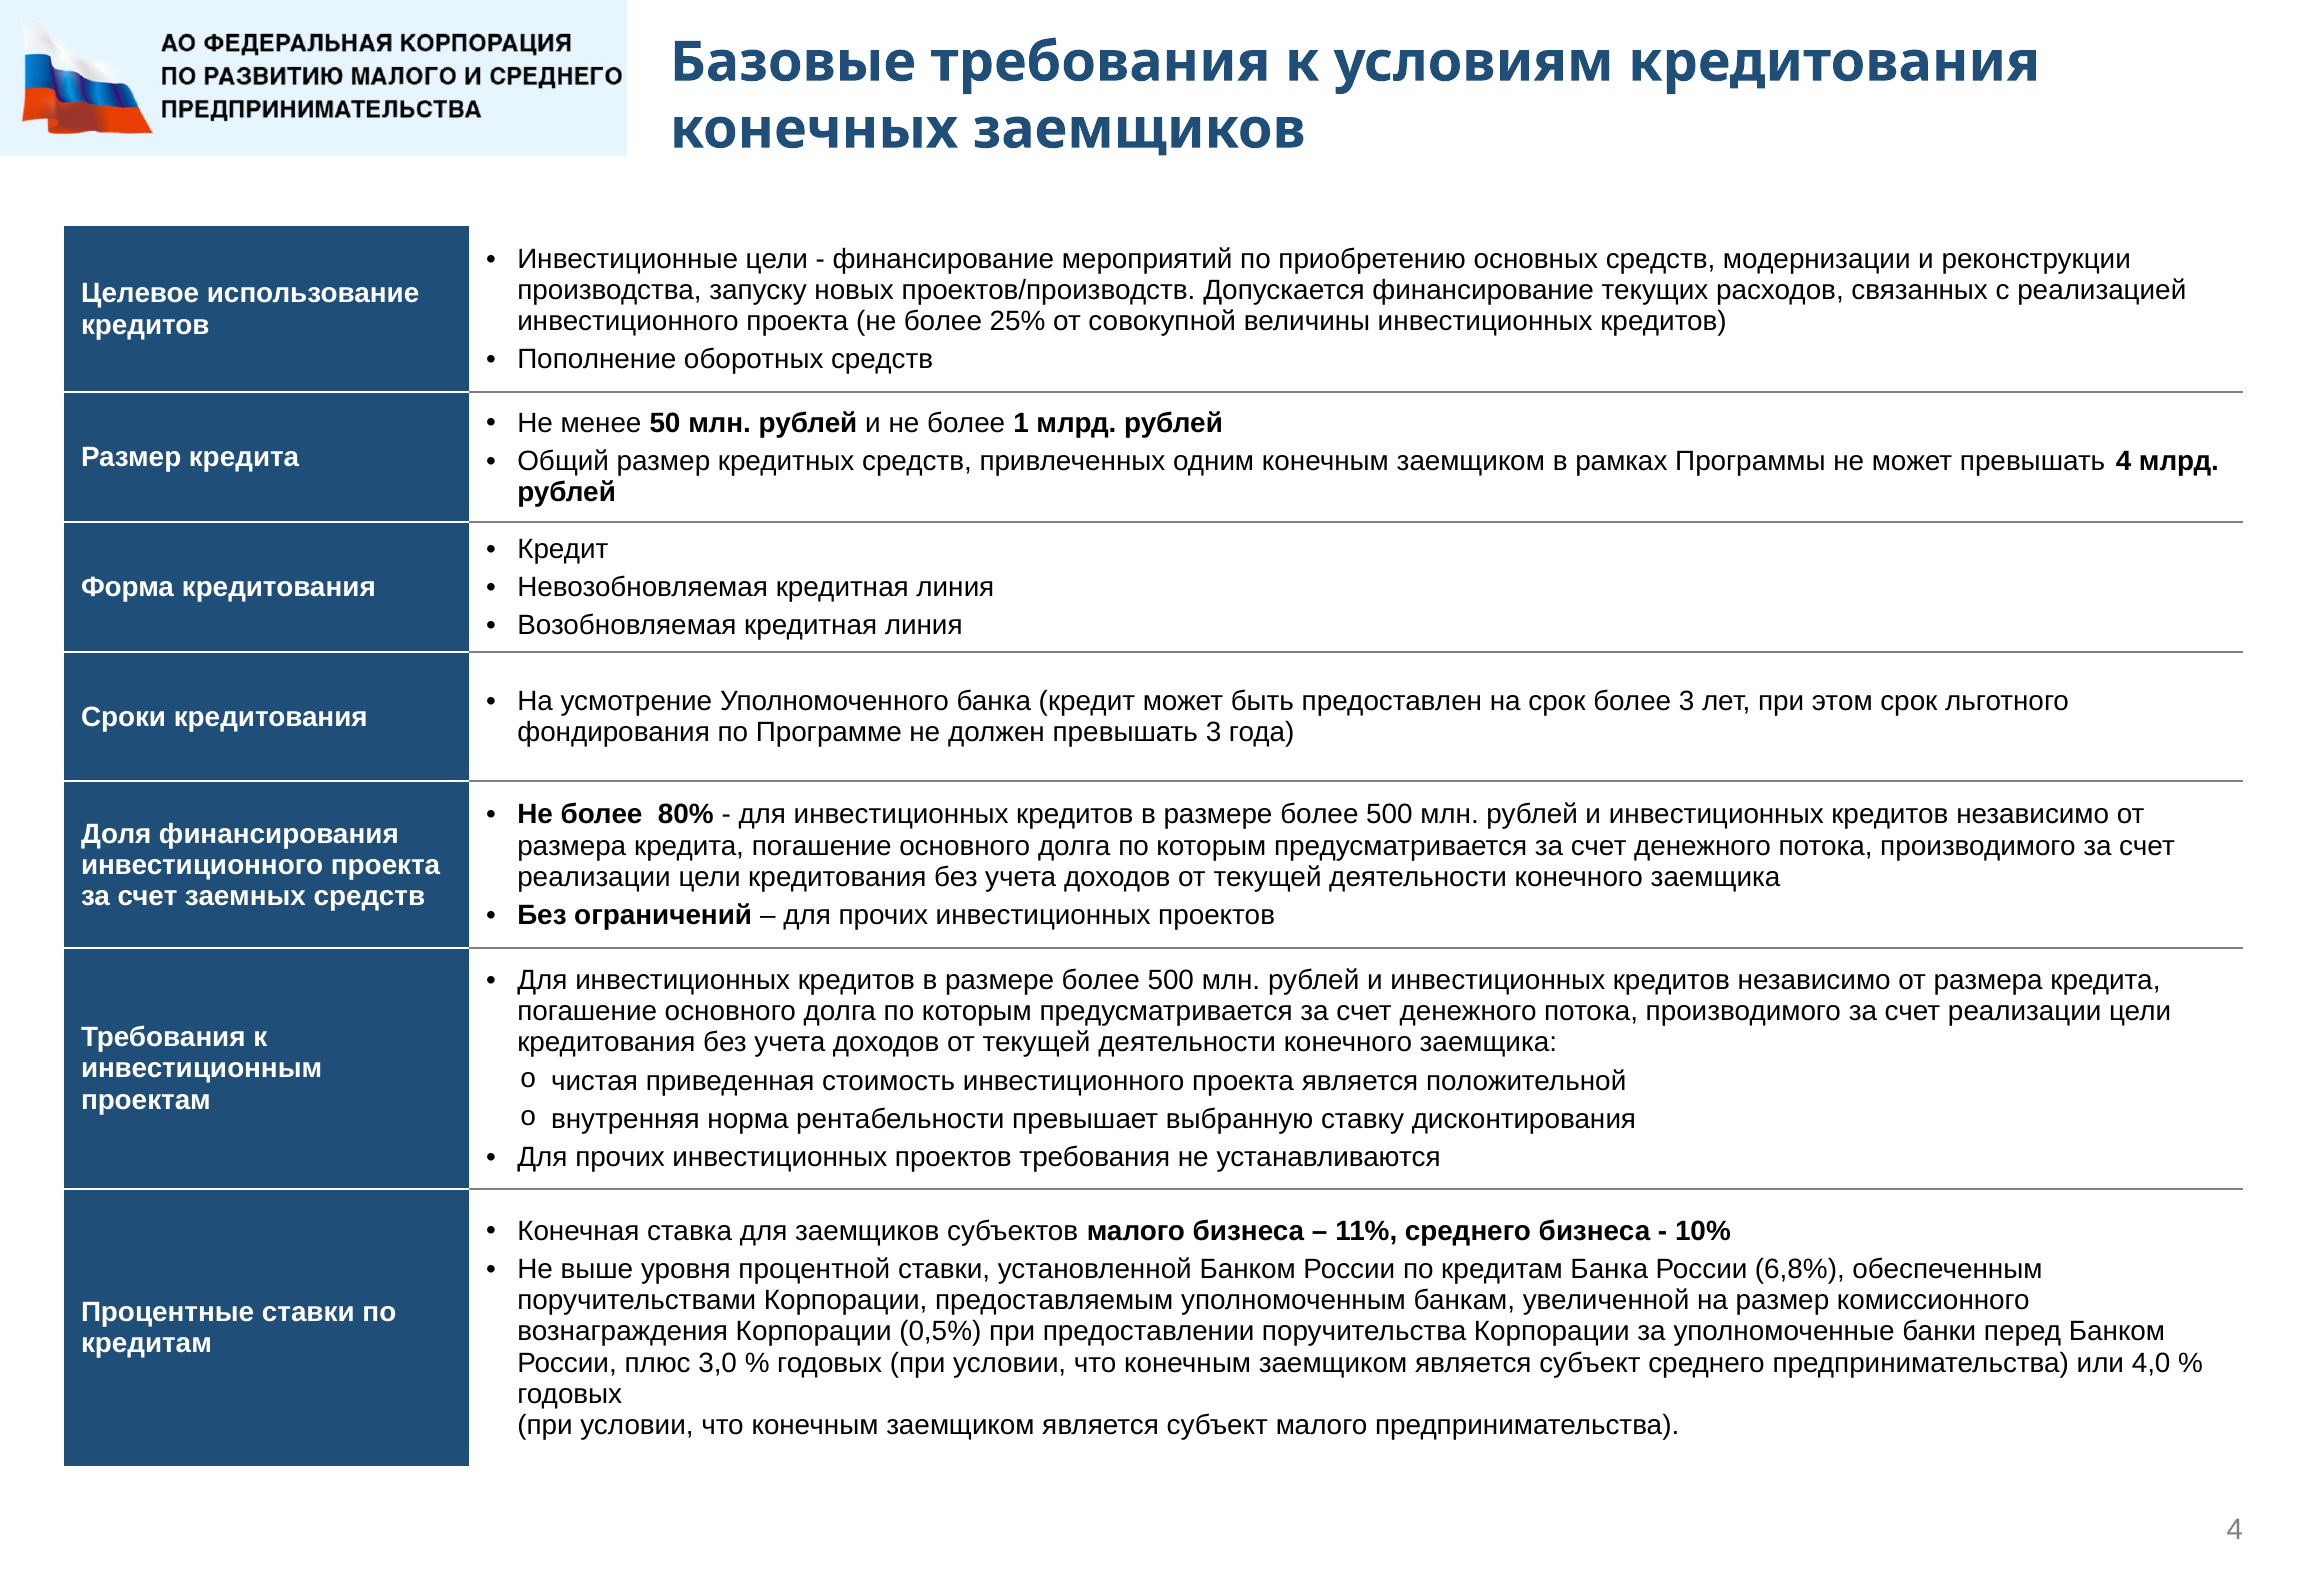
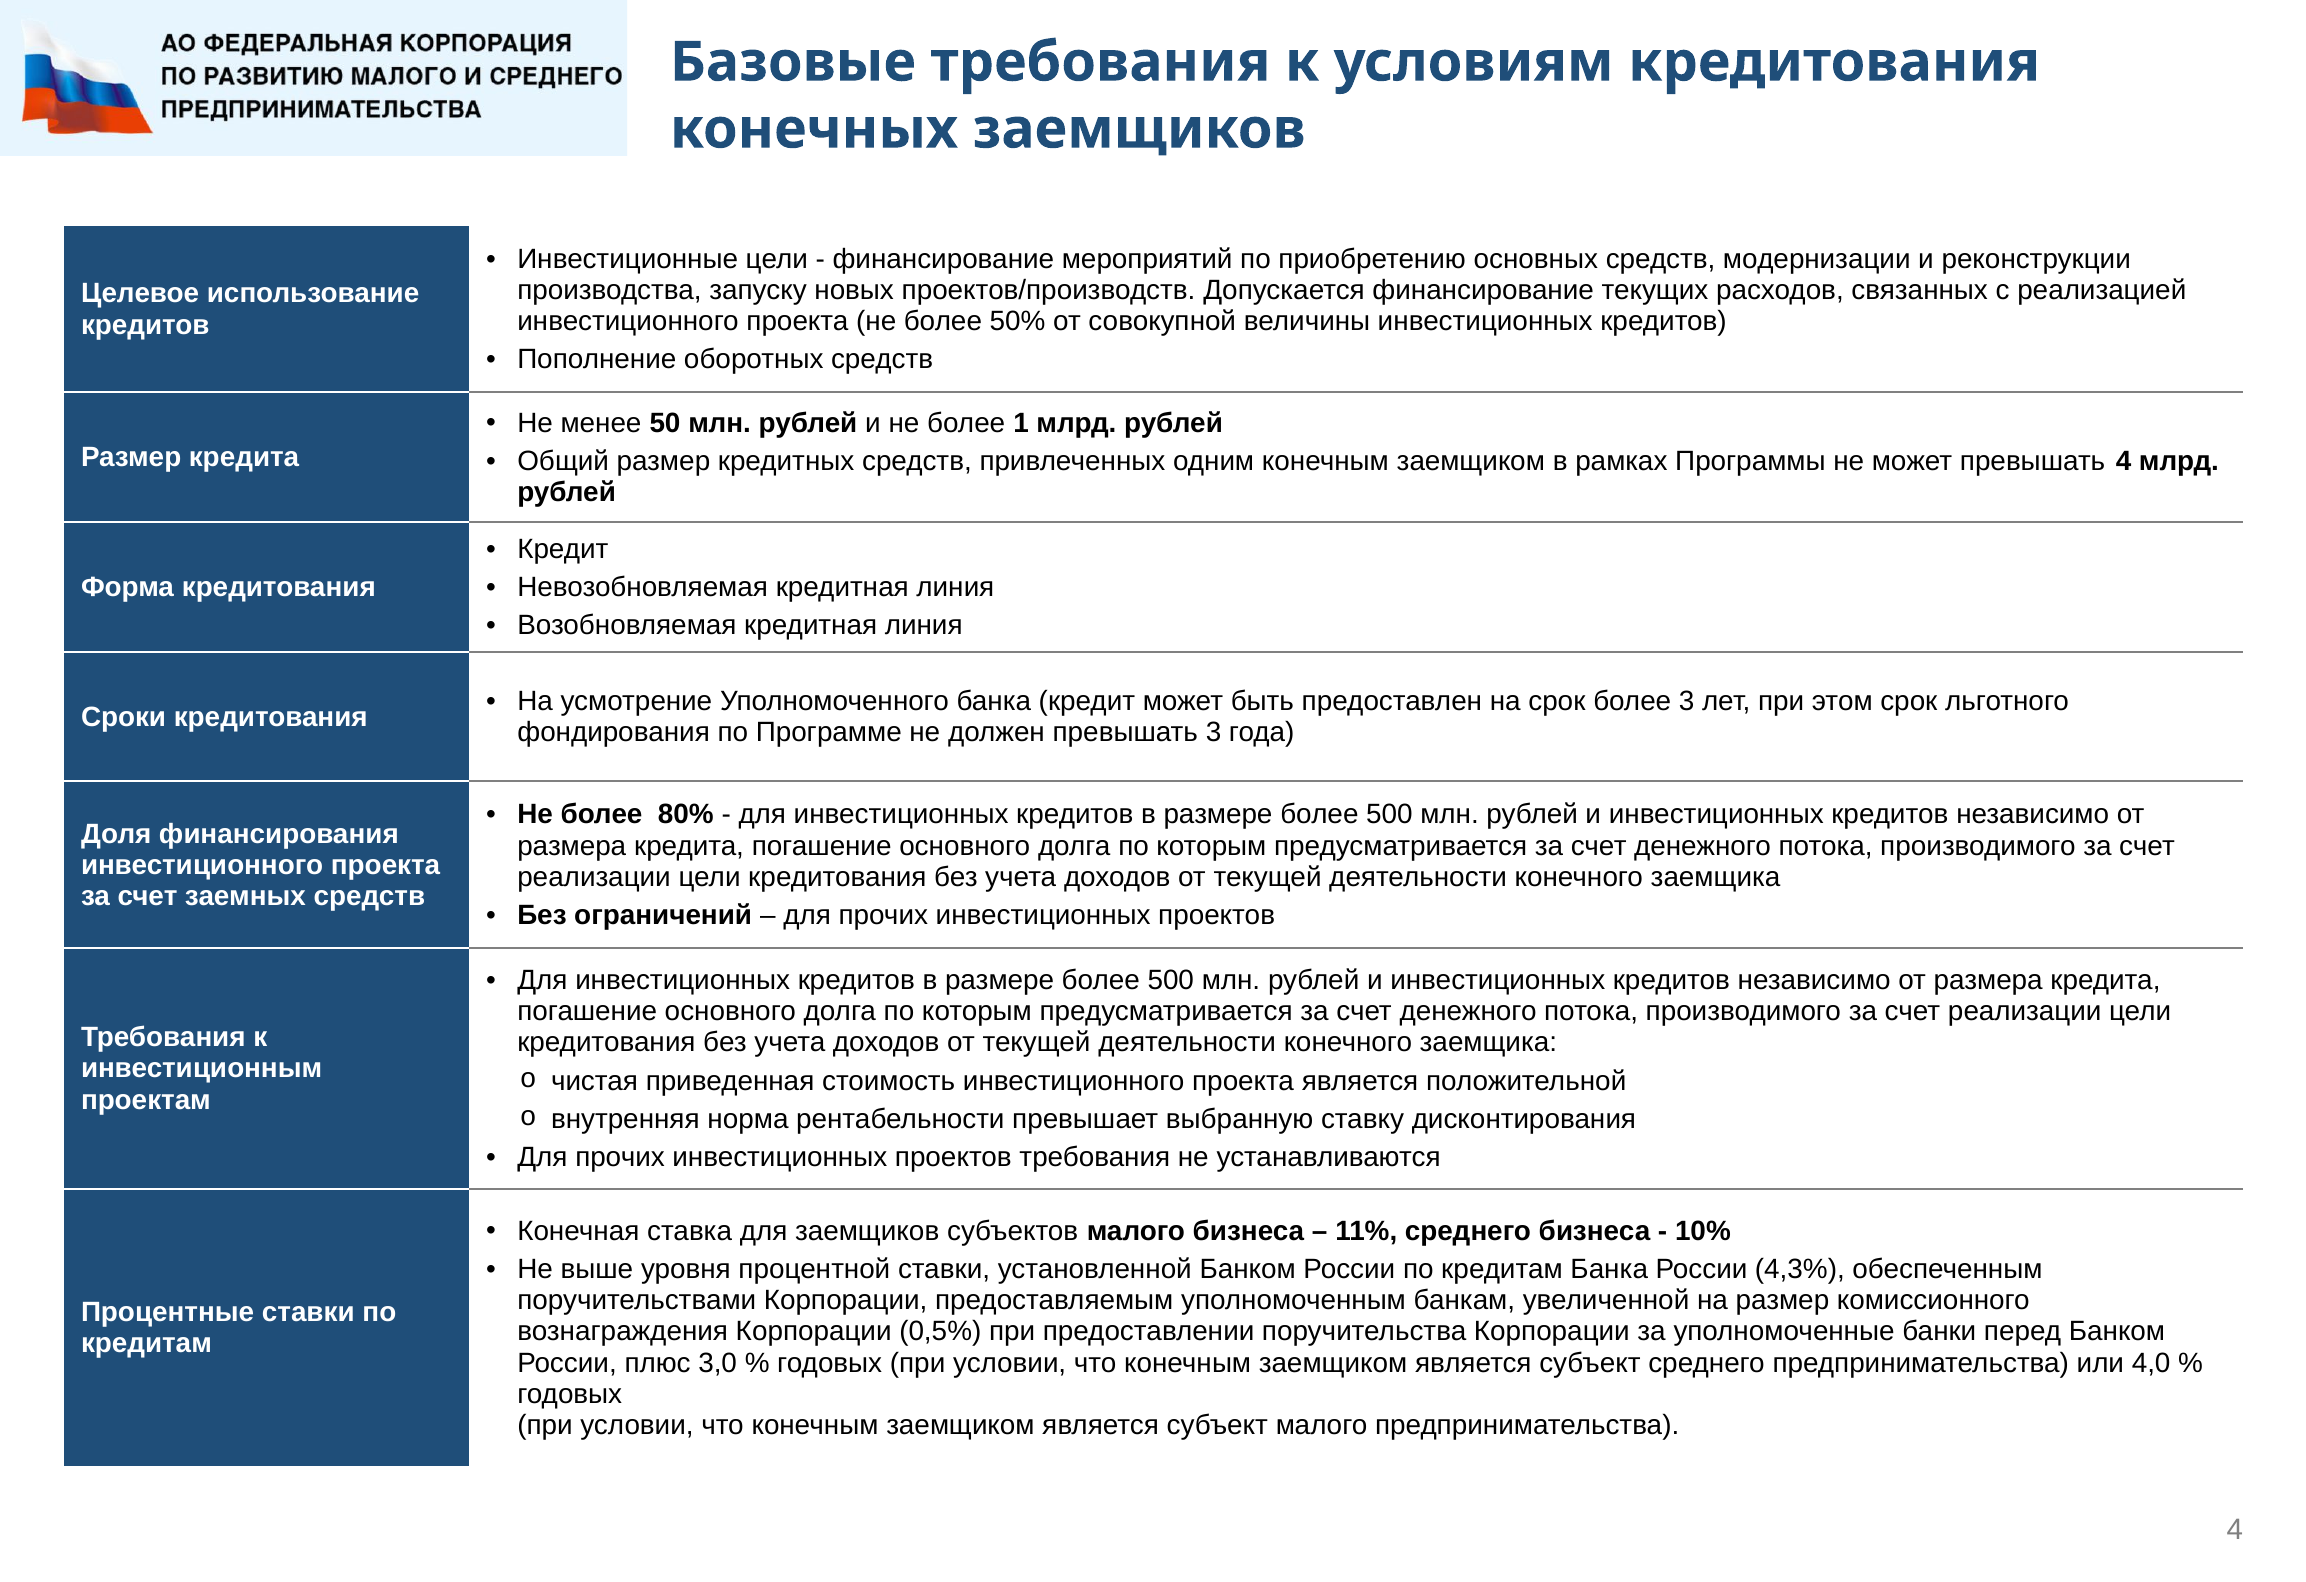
25%: 25% -> 50%
6,8%: 6,8% -> 4,3%
